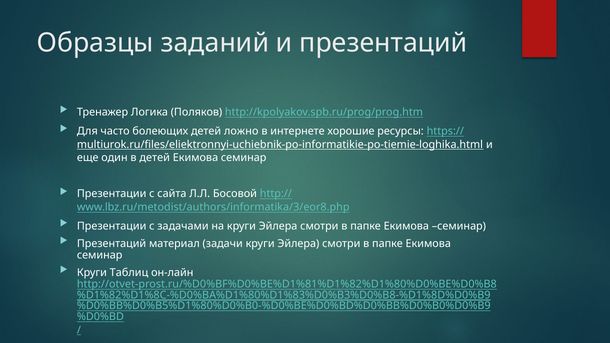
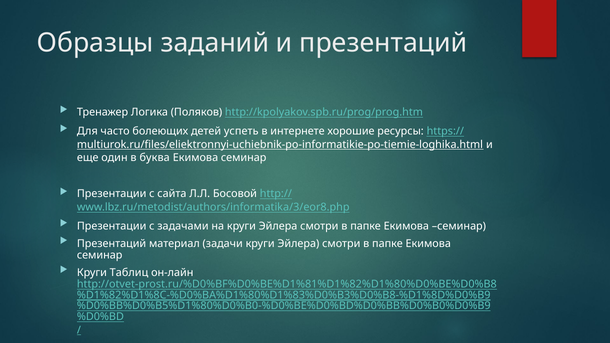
ложно: ложно -> успеть
в детей: детей -> буква
